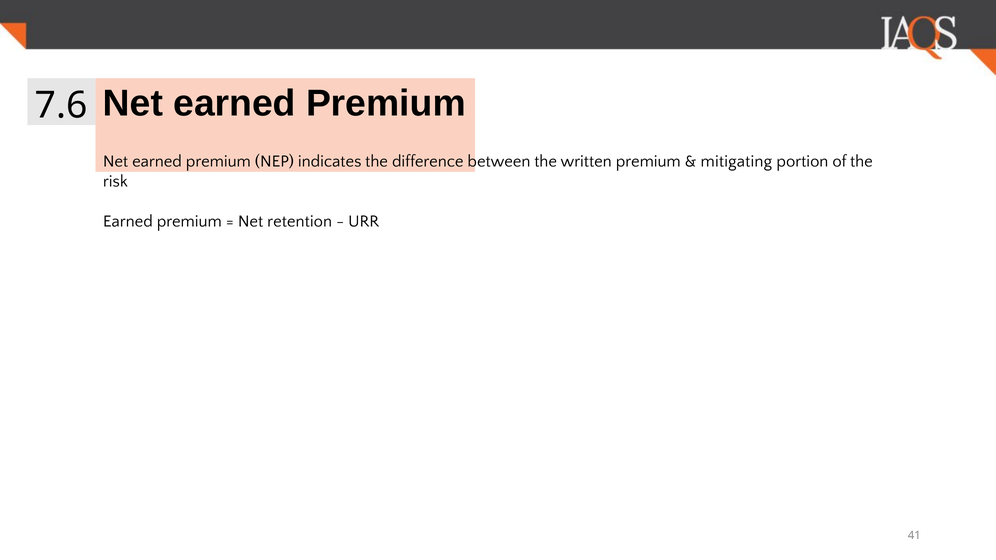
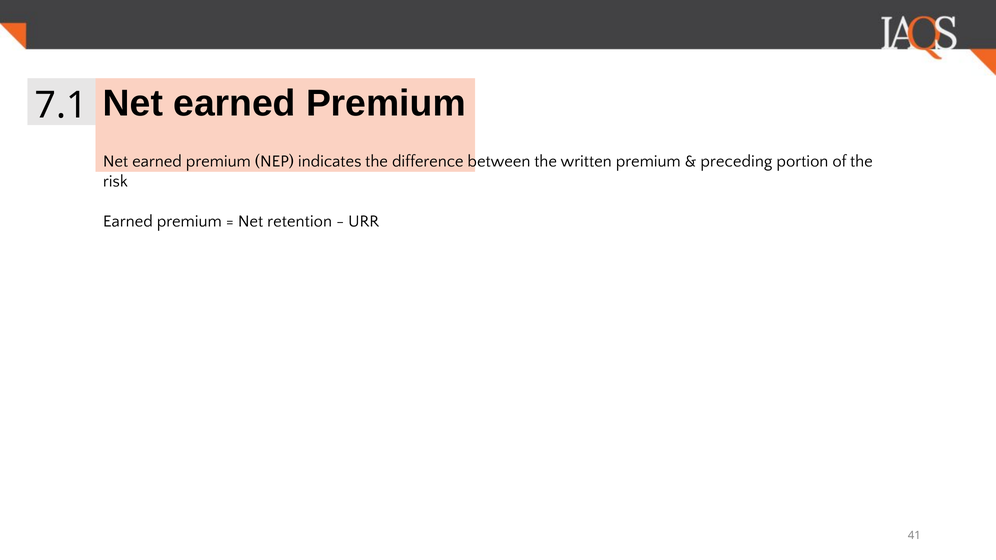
7.6: 7.6 -> 7.1
mitigating: mitigating -> preceding
